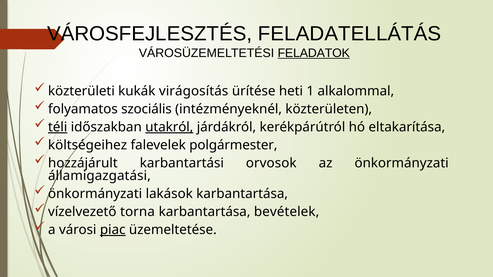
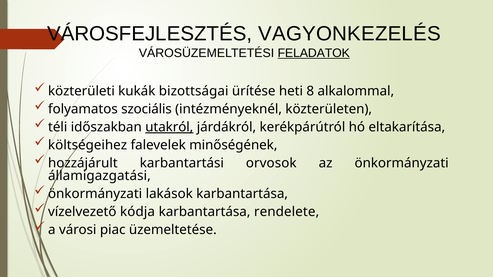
FELADATELLÁTÁS: FELADATELLÁTÁS -> VAGYONKEZELÉS
virágosítás: virágosítás -> bizottságai
1: 1 -> 8
téli underline: present -> none
polgármester: polgármester -> minőségének
torna: torna -> kódja
bevételek: bevételek -> rendelete
piac underline: present -> none
